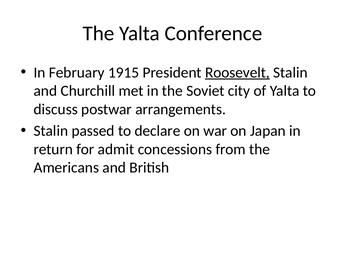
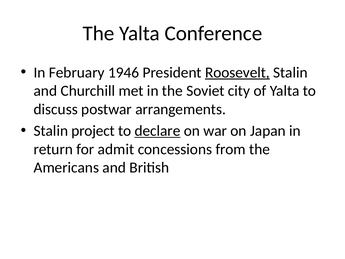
1915: 1915 -> 1946
passed: passed -> project
declare underline: none -> present
